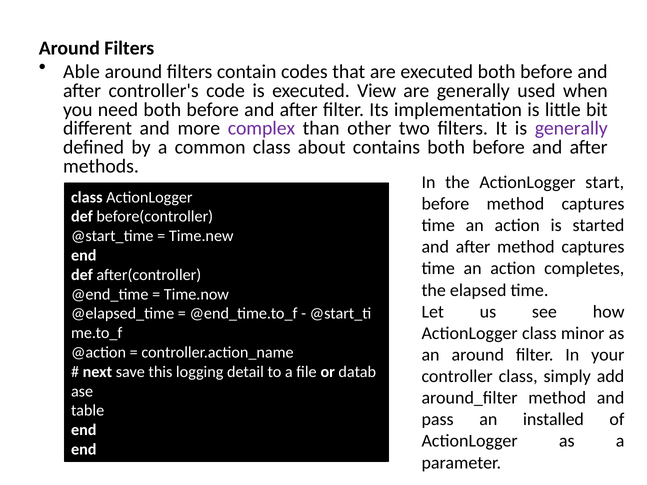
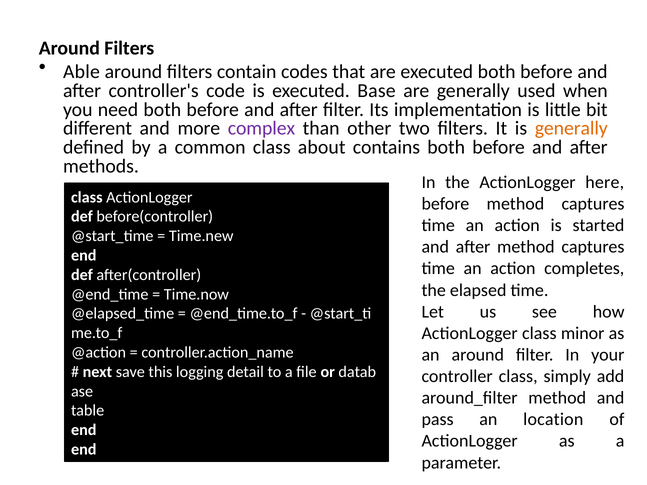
View: View -> Base
generally at (571, 129) colour: purple -> orange
start: start -> here
installed: installed -> location
